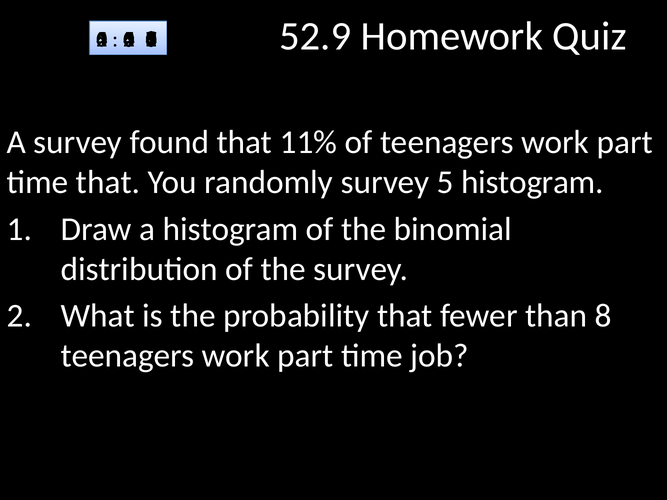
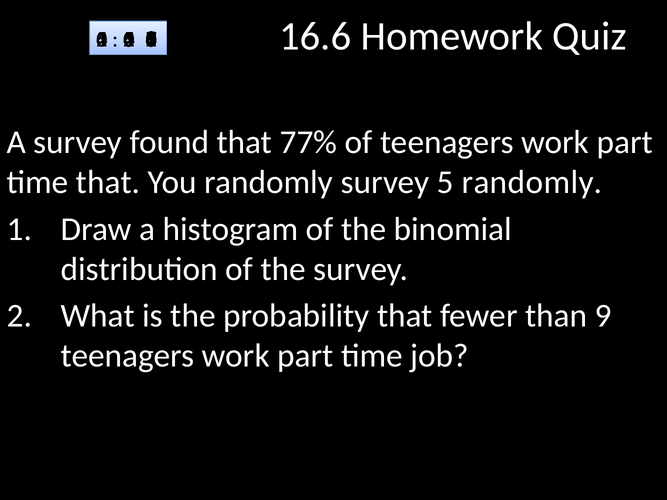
52.9: 52.9 -> 16.6
11%: 11% -> 77%
5 histogram: histogram -> randomly
8: 8 -> 9
